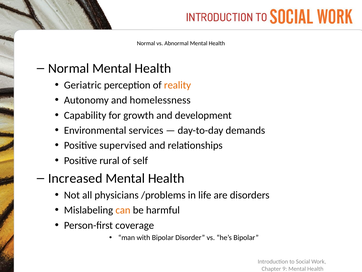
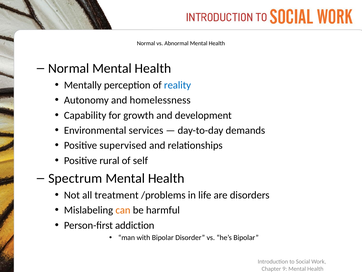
Geriatric: Geriatric -> Mentally
reality colour: orange -> blue
Increased: Increased -> Spectrum
physicians: physicians -> treatment
coverage: coverage -> addiction
